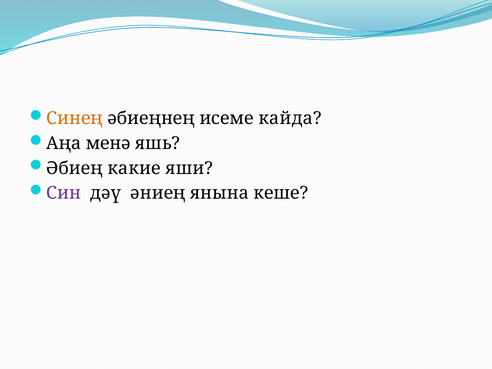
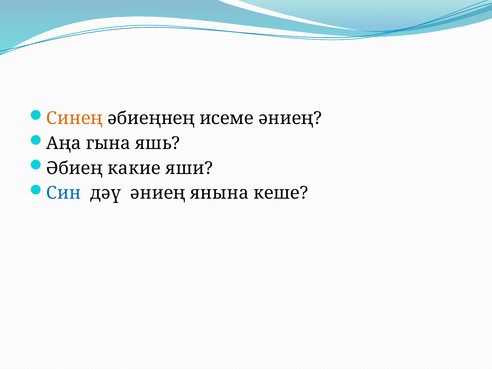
исеме кайда: кайда -> әниең
менә: менә -> гына
Син colour: purple -> blue
